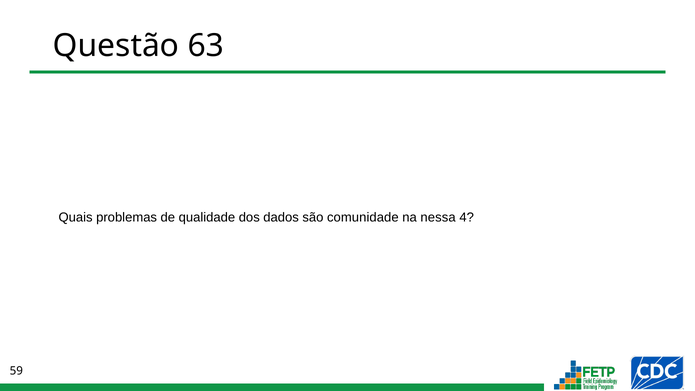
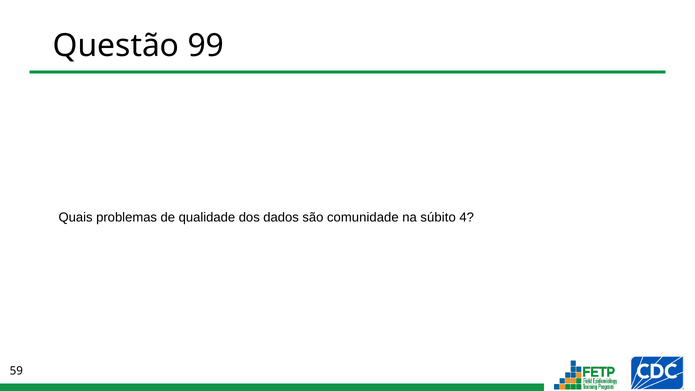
63: 63 -> 99
nessa: nessa -> súbito
